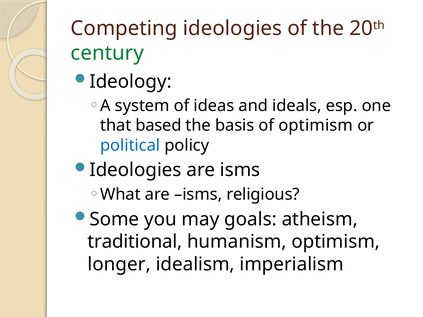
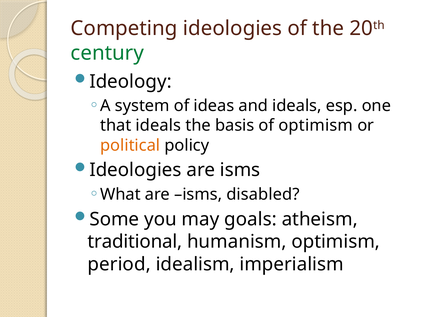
that based: based -> ideals
political colour: blue -> orange
religious: religious -> disabled
longer: longer -> period
